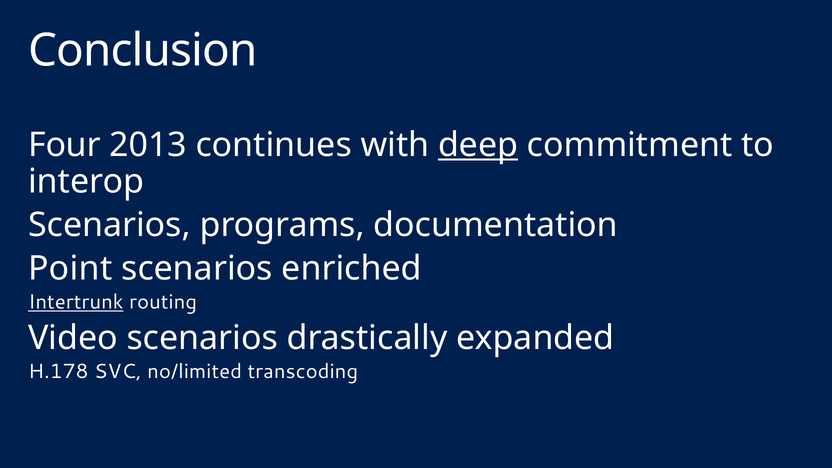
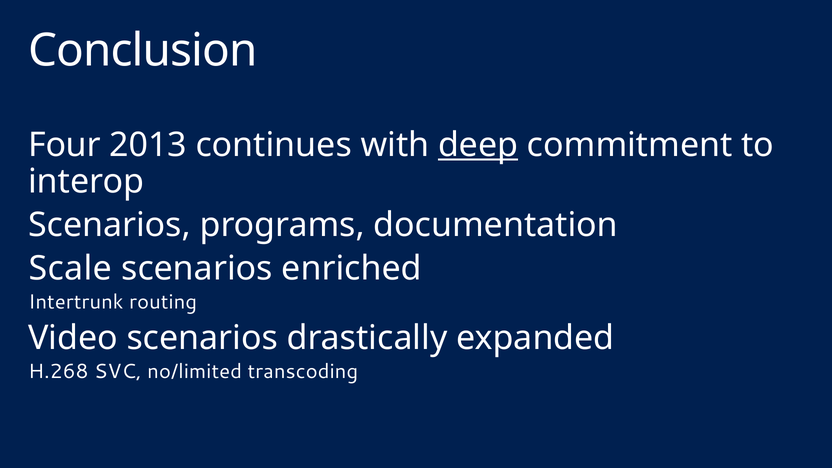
Point: Point -> Scale
Intertrunk underline: present -> none
H.178: H.178 -> H.268
